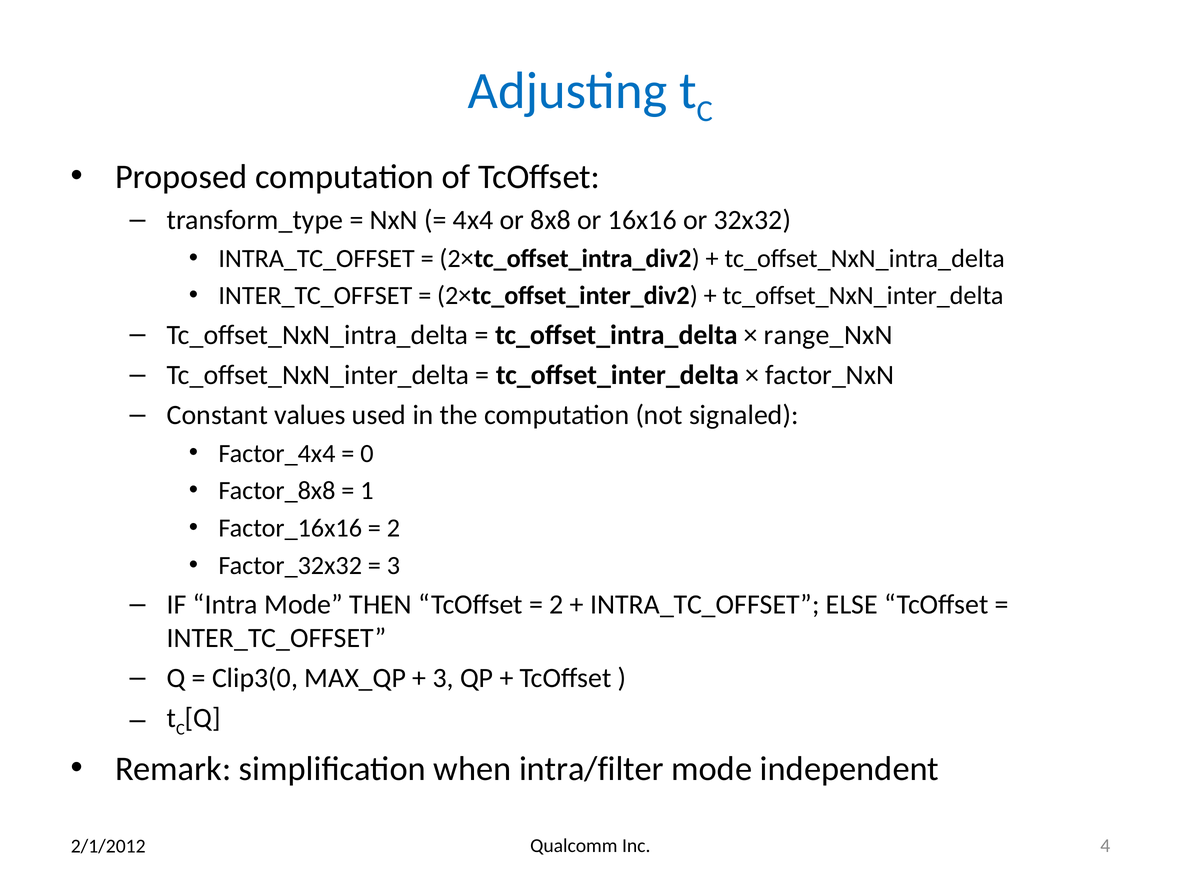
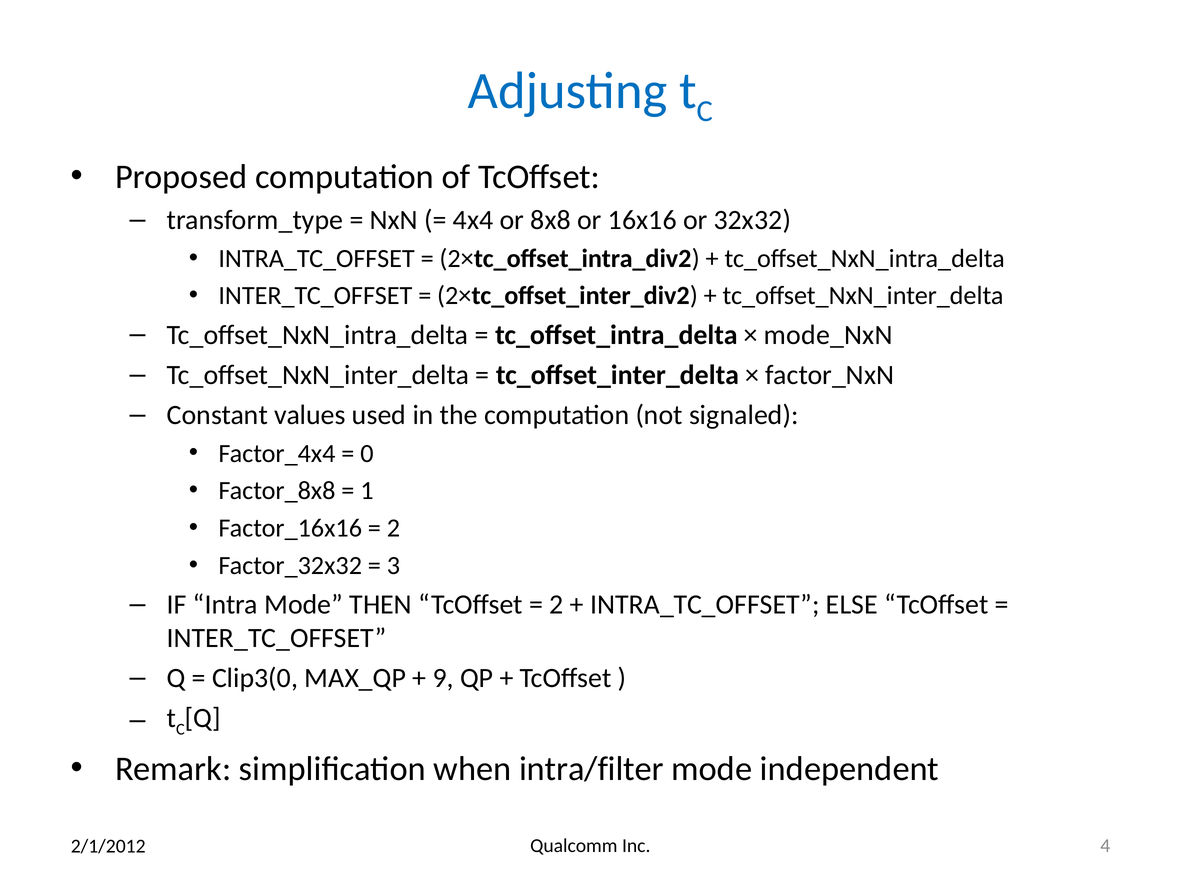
range_NxN: range_NxN -> mode_NxN
3 at (443, 678): 3 -> 9
